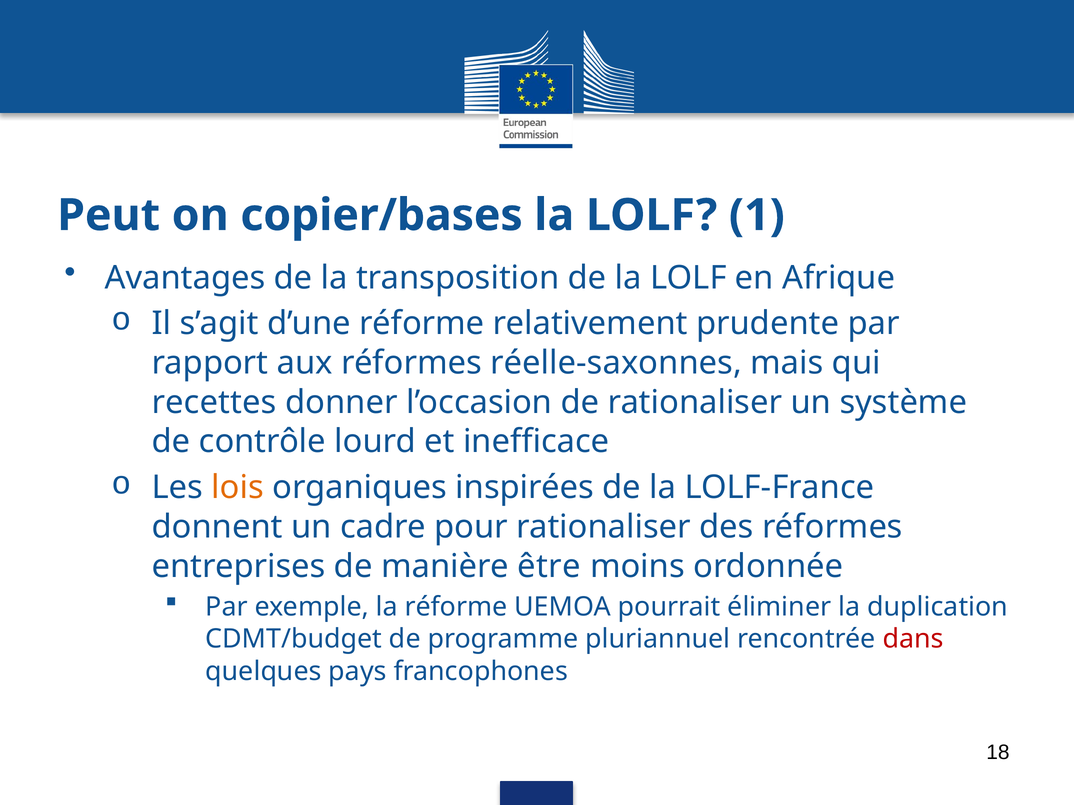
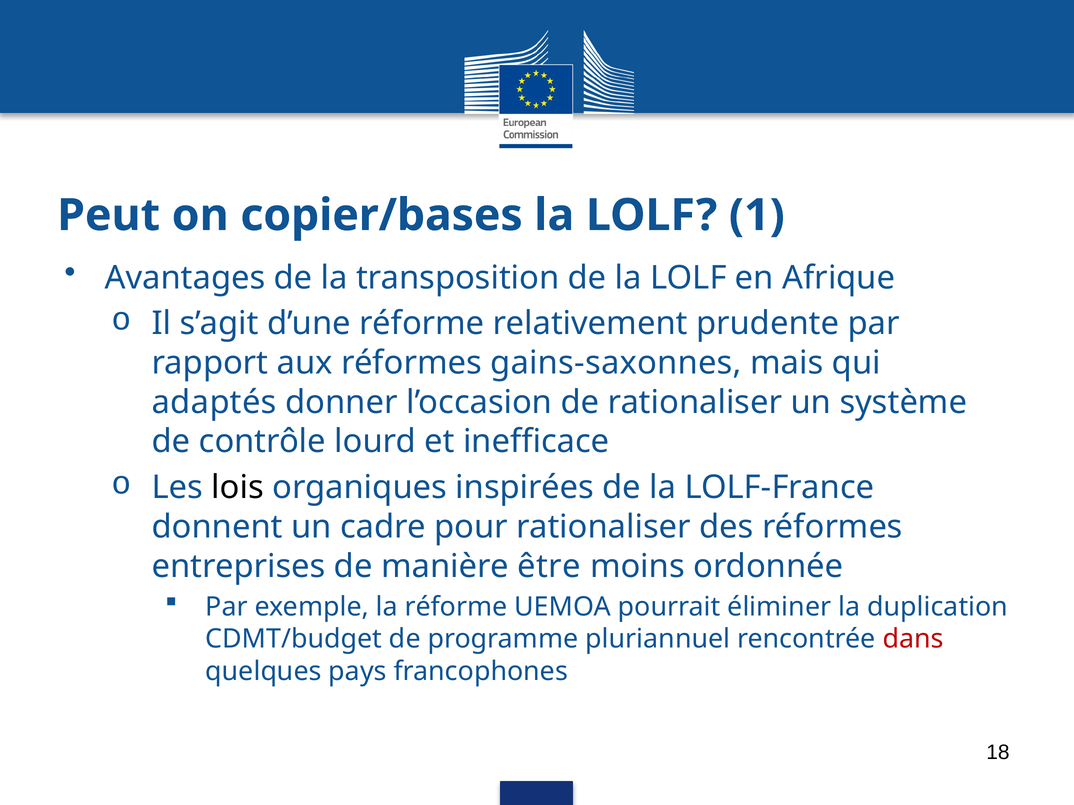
réelle-saxonnes: réelle-saxonnes -> gains-saxonnes
recettes: recettes -> adaptés
lois colour: orange -> black
